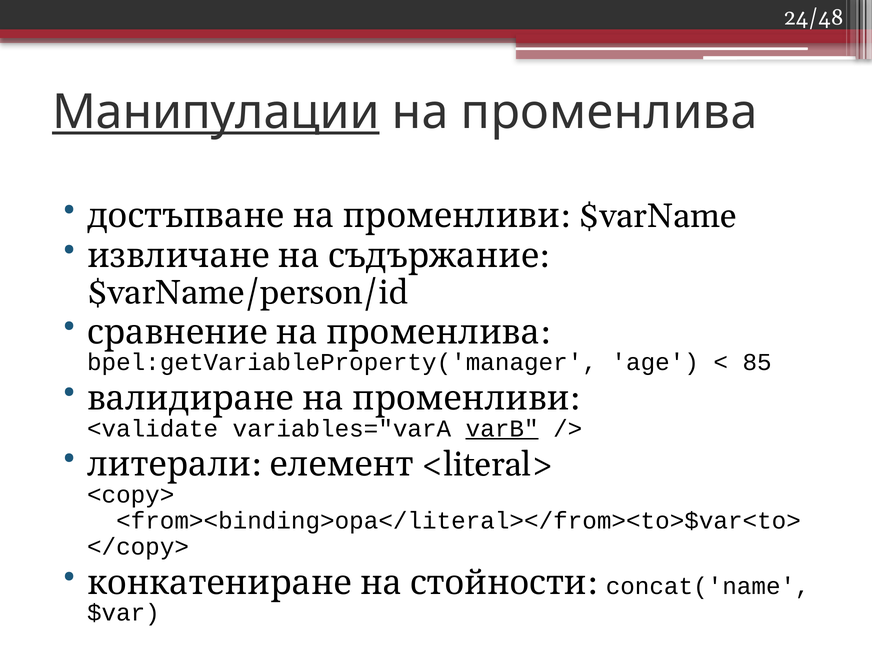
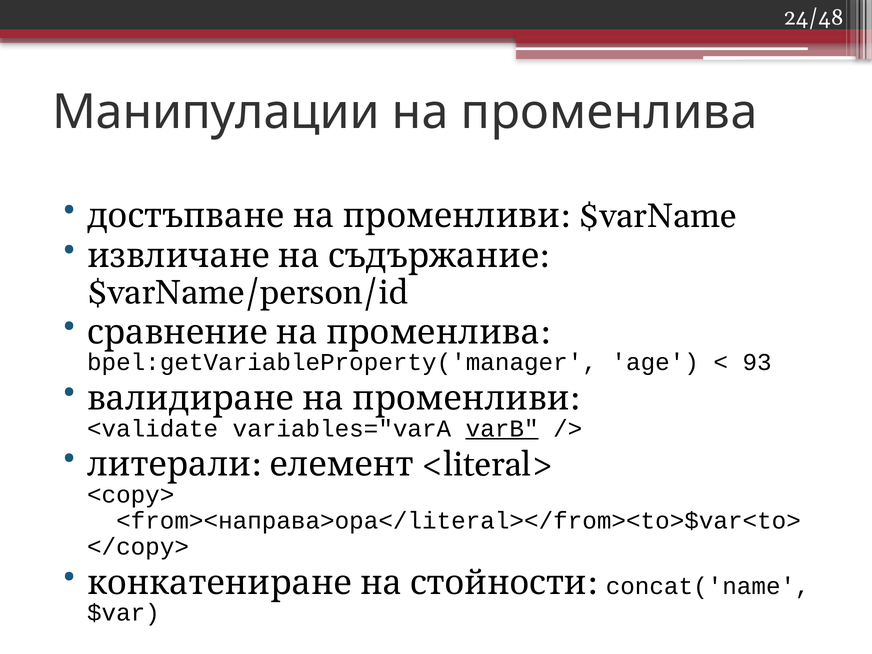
Манипулации underline: present -> none
85: 85 -> 93
<from><binding>opa</literal></from><to>$var<to>: <from><binding>opa</literal></from><to>$var<to> -> <from><направа>opa</literal></from><to>$var<to>
